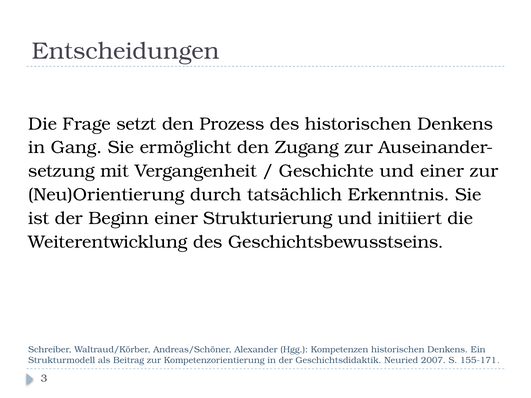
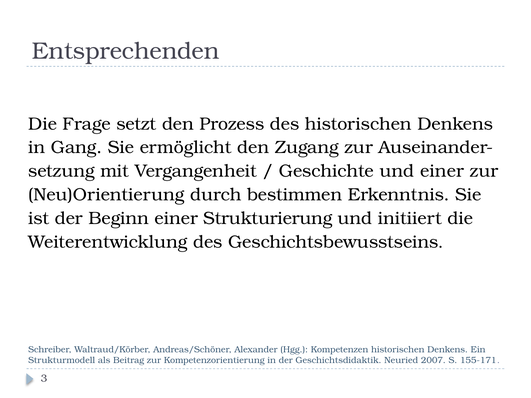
Entscheidungen: Entscheidungen -> Entsprechenden
tatsächlich: tatsächlich -> bestimmen
